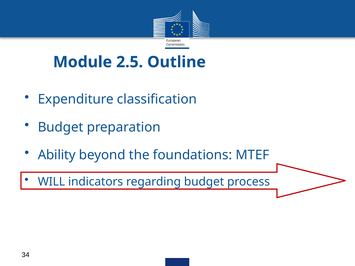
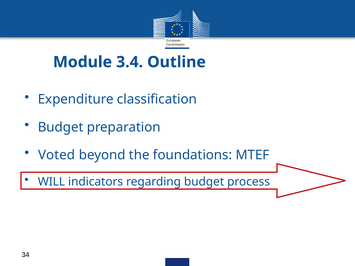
2.5: 2.5 -> 3.4
Ability: Ability -> Voted
